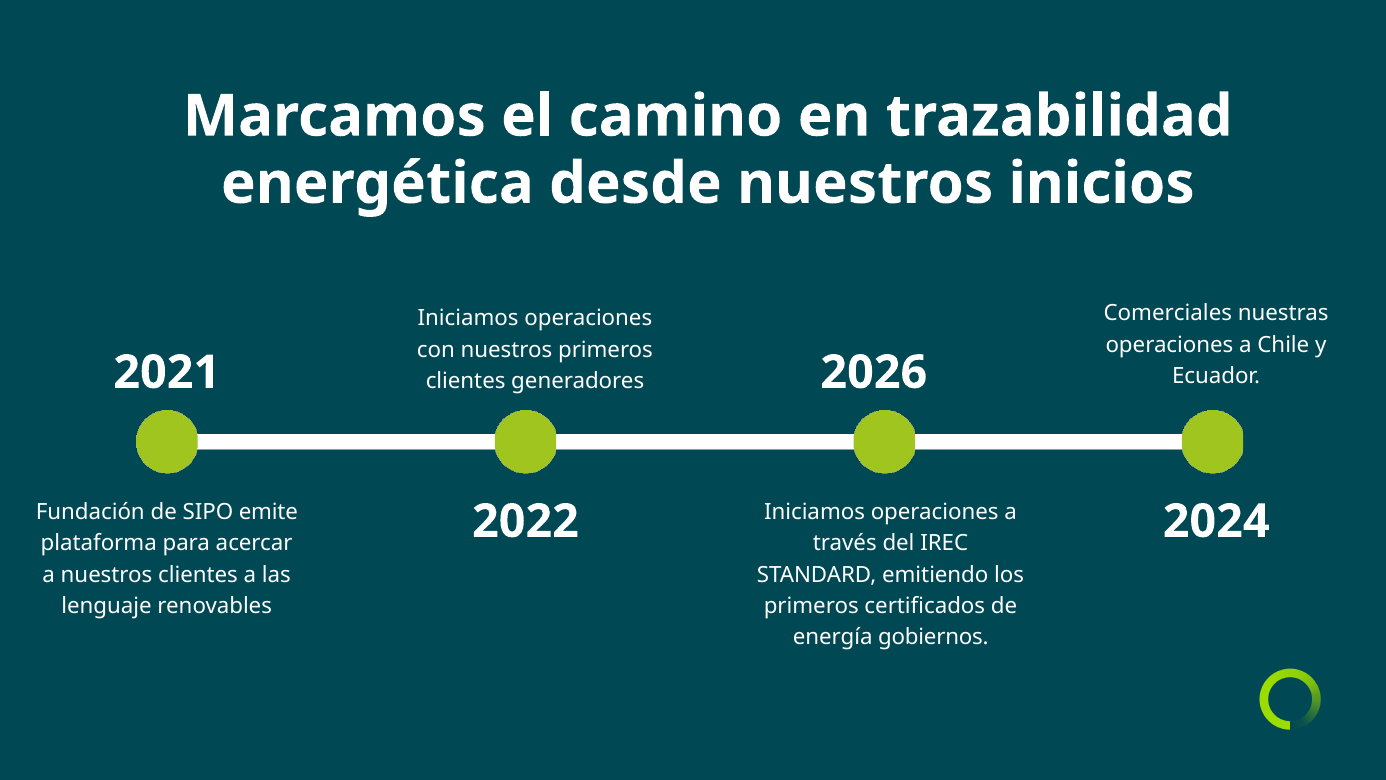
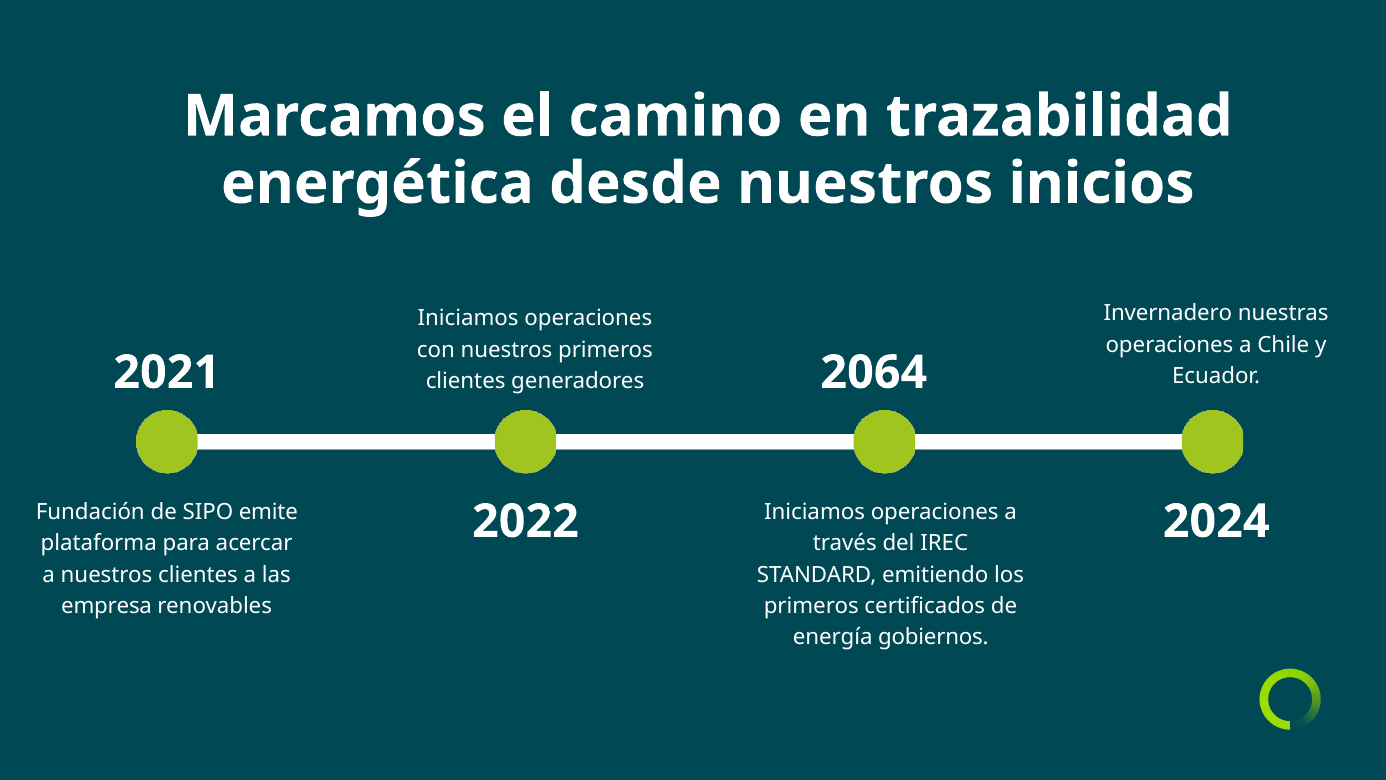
Comerciales: Comerciales -> Invernadero
2026: 2026 -> 2064
lenguaje: lenguaje -> empresa
